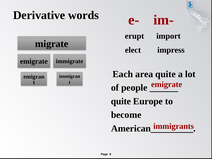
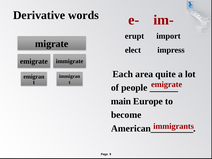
quite at (121, 101): quite -> main
